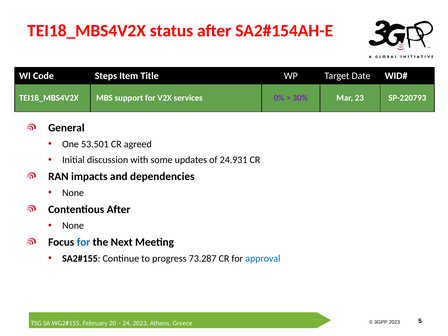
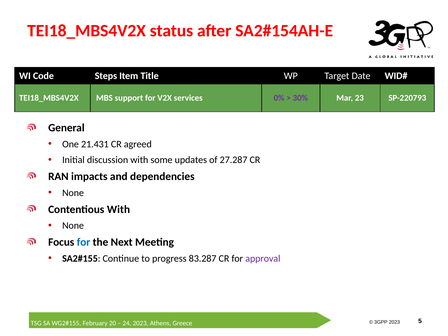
53.501: 53.501 -> 21.431
24.931: 24.931 -> 27.287
Contentious After: After -> With
73.287: 73.287 -> 83.287
approval colour: blue -> purple
